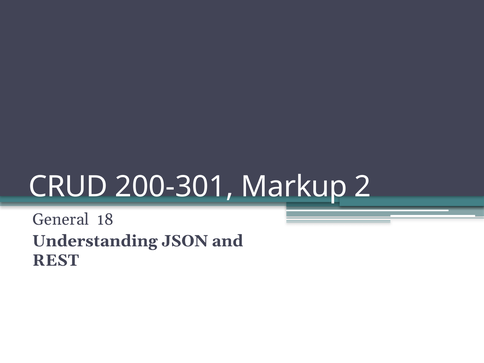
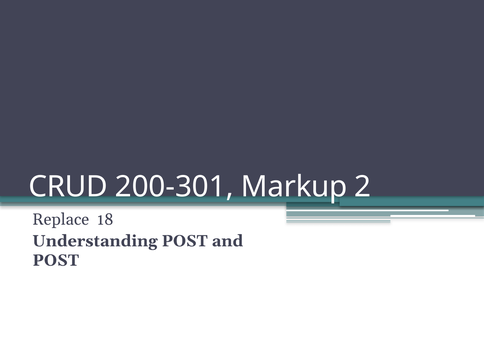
General: General -> Replace
Understanding JSON: JSON -> POST
REST at (56, 260): REST -> POST
